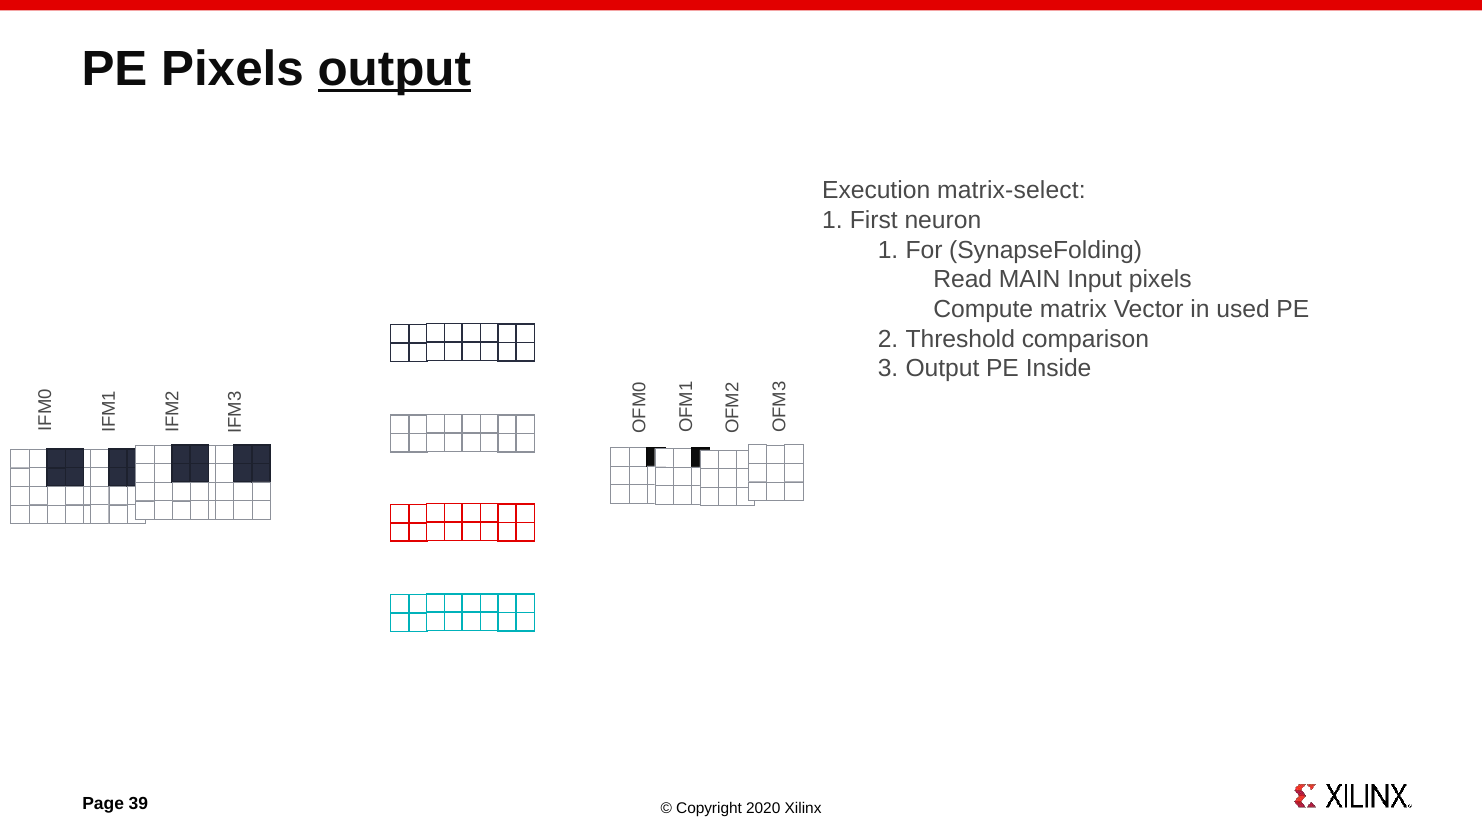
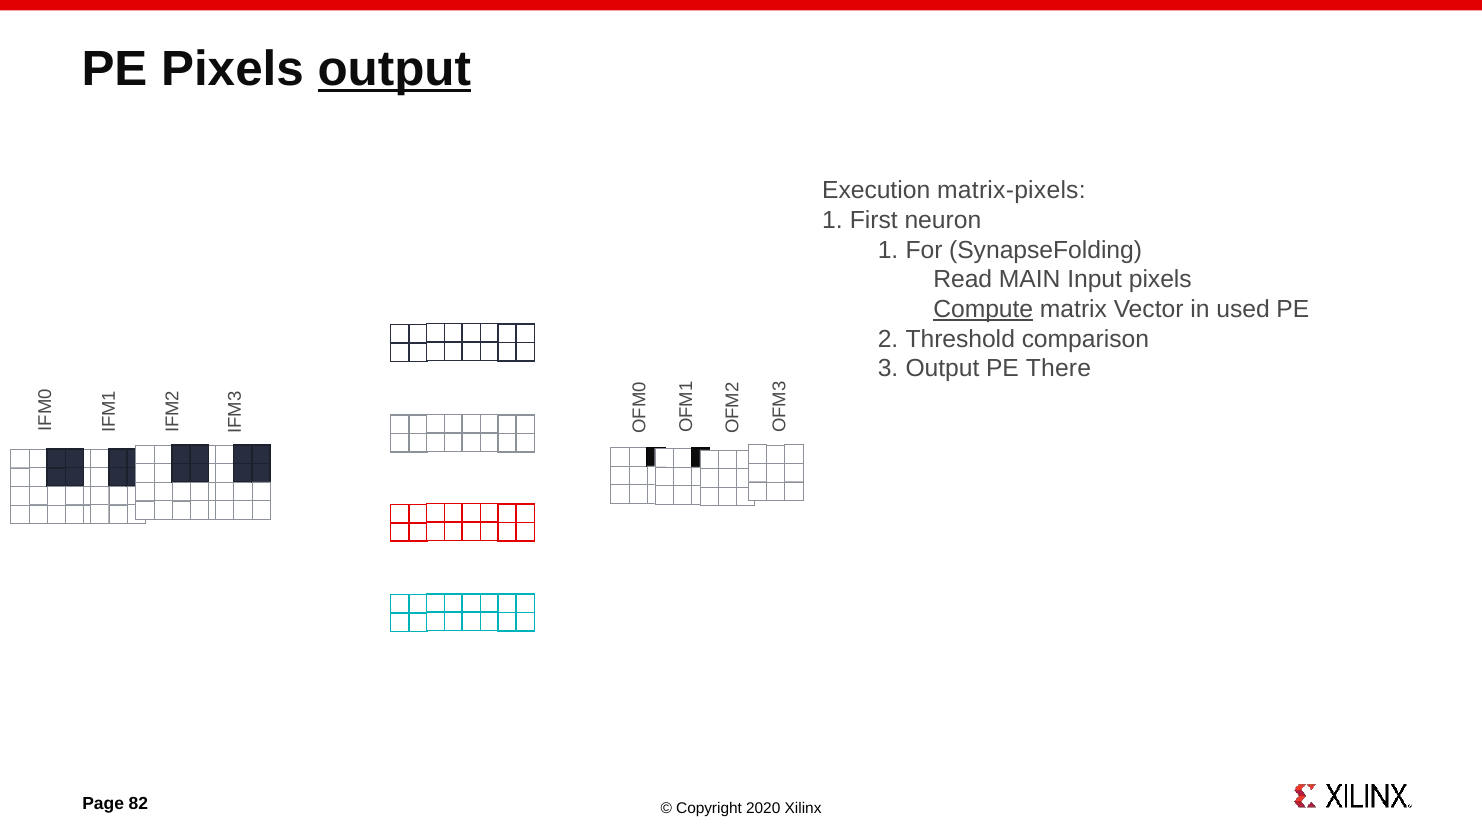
matrix-select: matrix-select -> matrix-pixels
Compute underline: none -> present
Inside: Inside -> There
39: 39 -> 82
